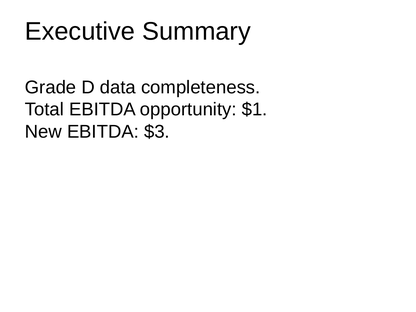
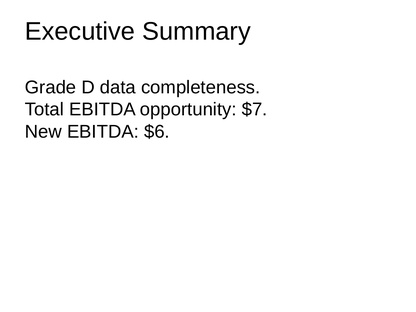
$1: $1 -> $7
$3: $3 -> $6
